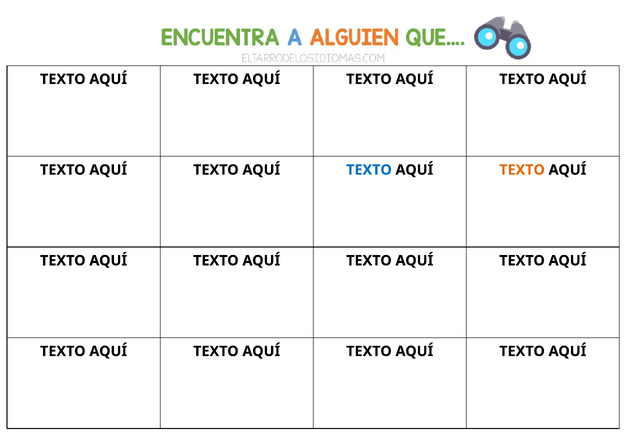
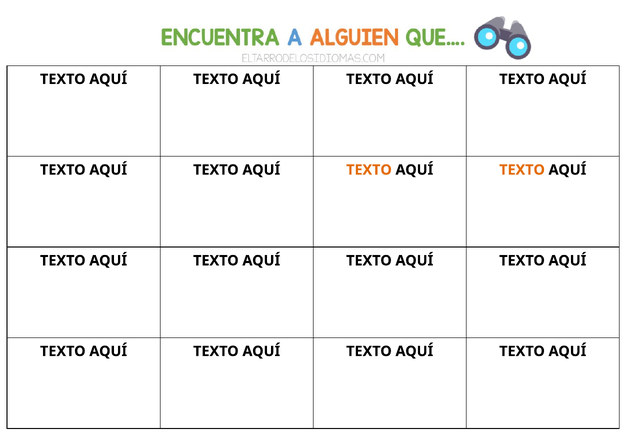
TEXTO at (369, 170) colour: blue -> orange
